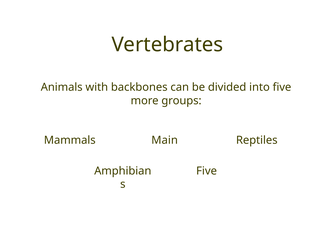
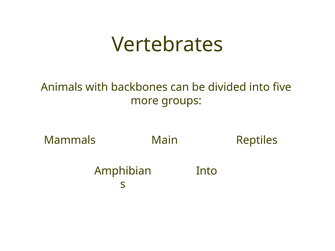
Five at (207, 171): Five -> Into
